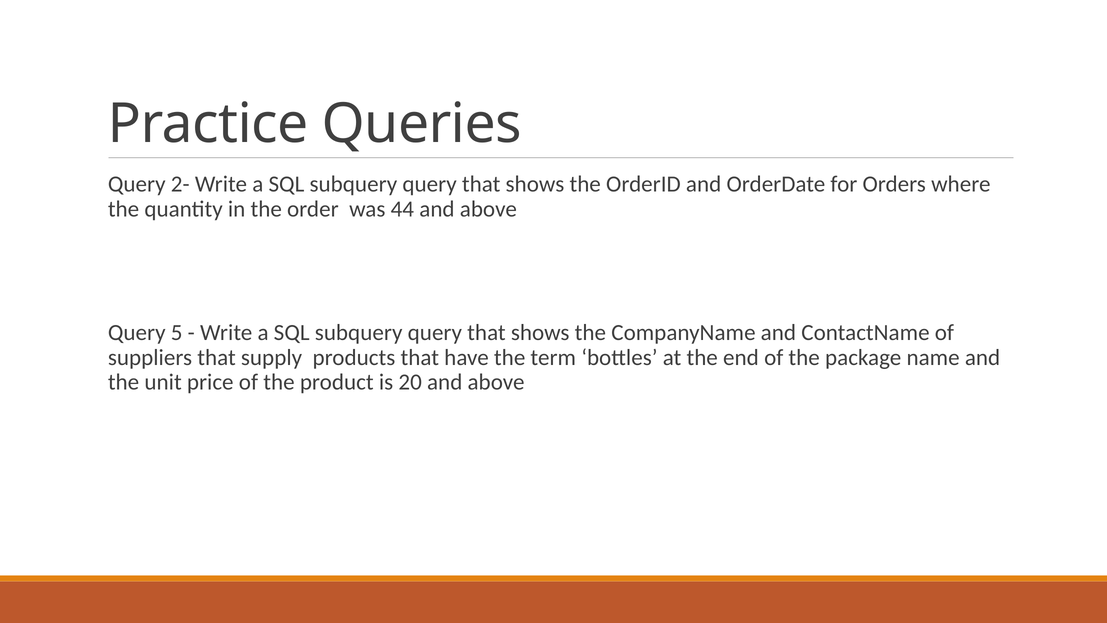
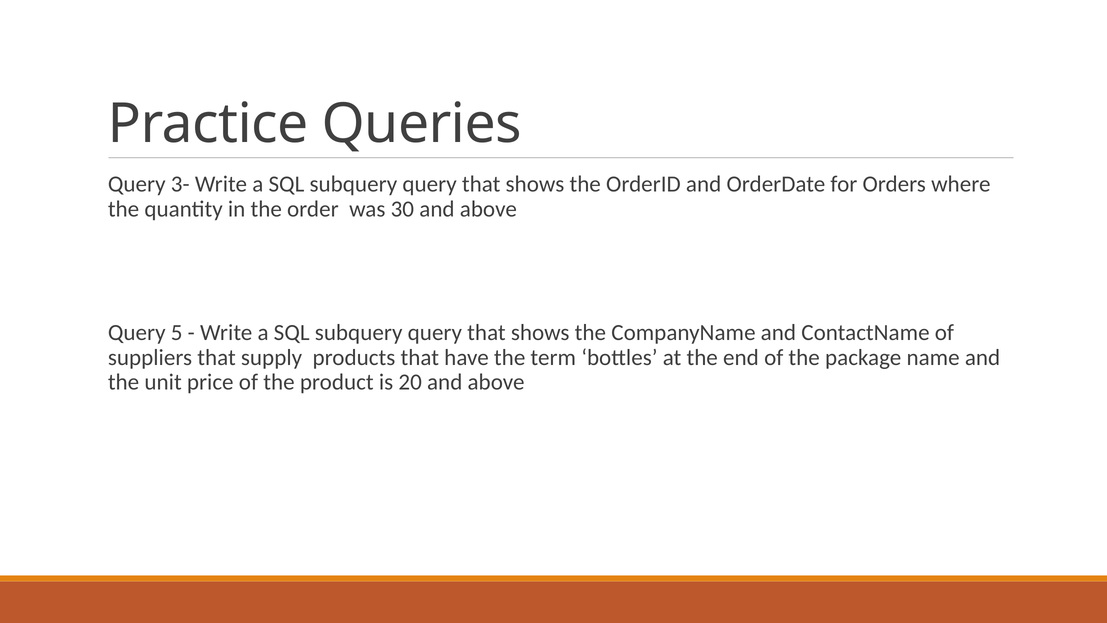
2-: 2- -> 3-
44: 44 -> 30
